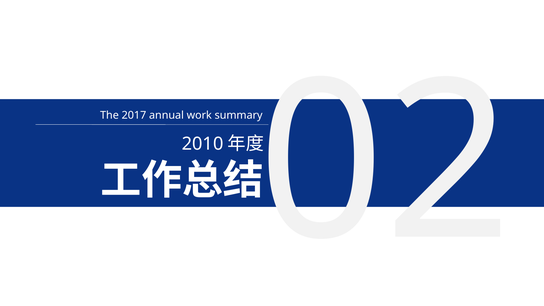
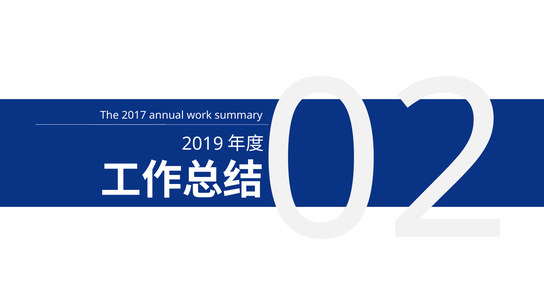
2010: 2010 -> 2019
